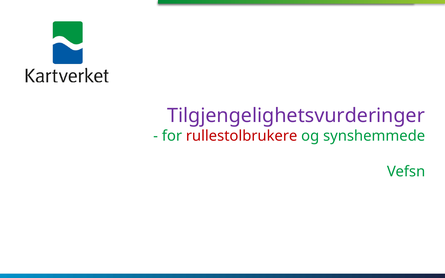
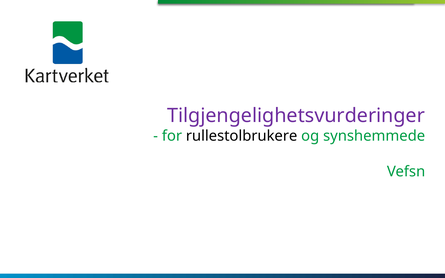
rullestolbrukere colour: red -> black
